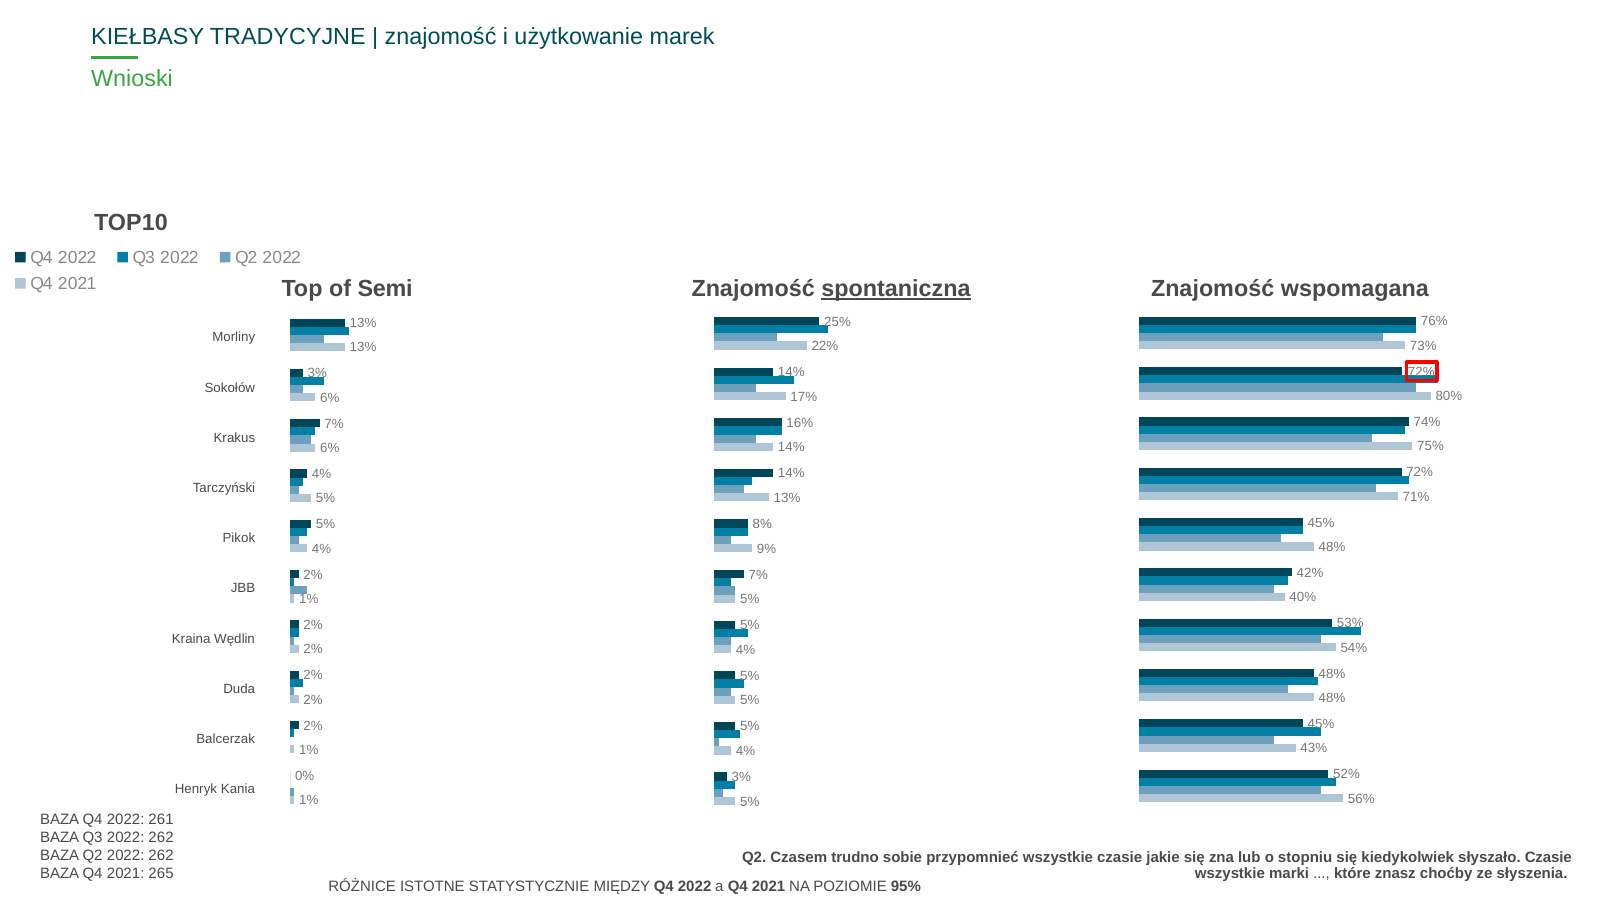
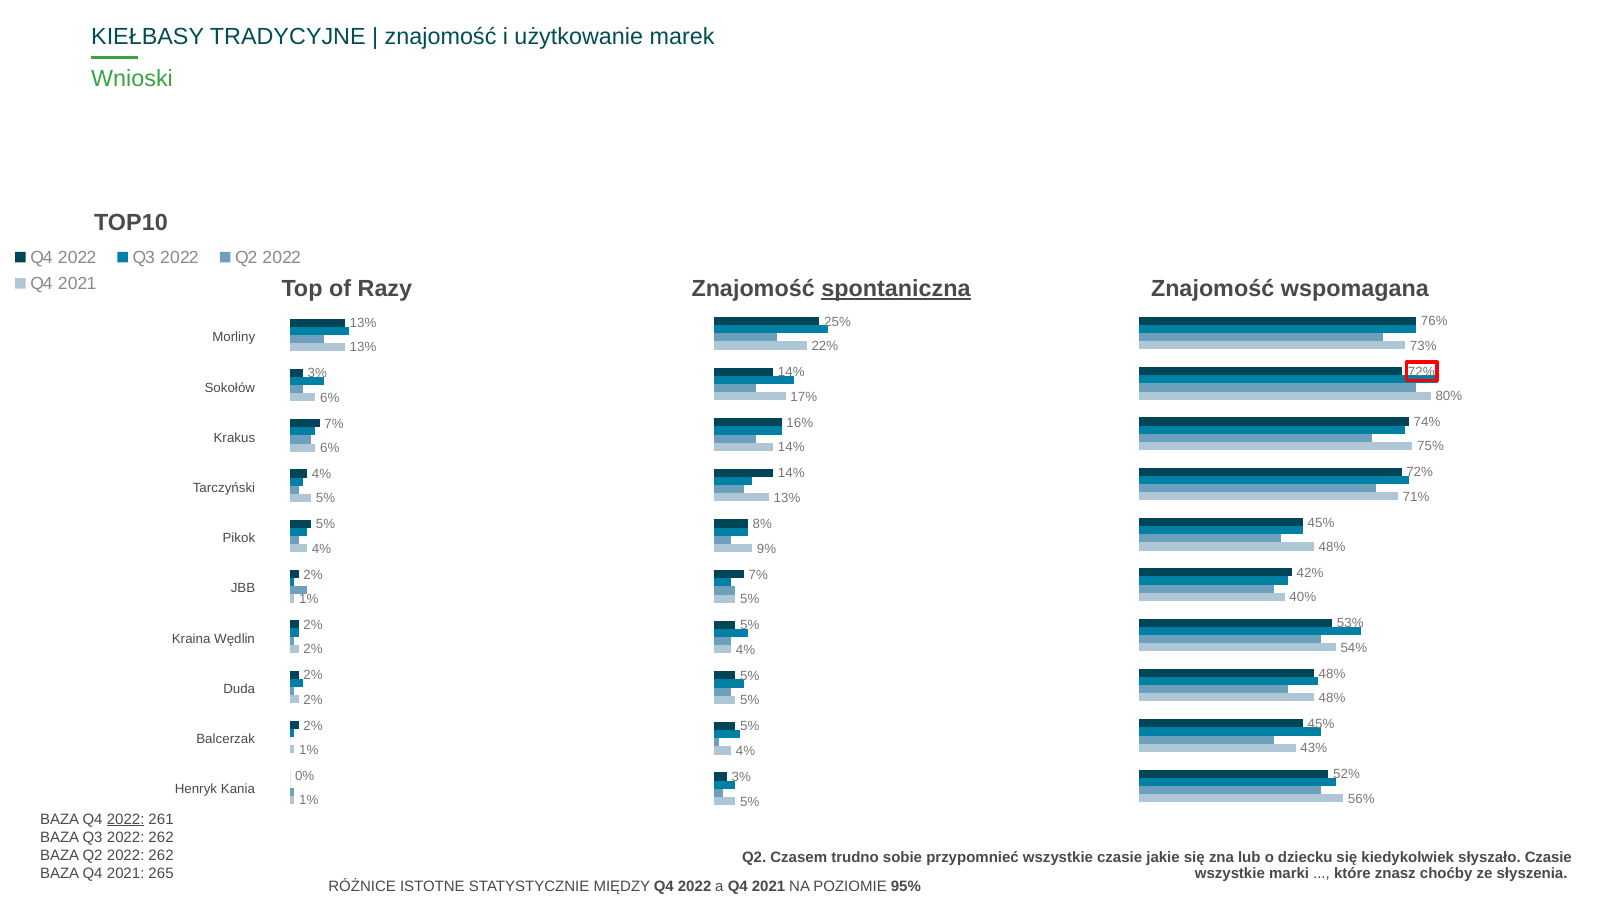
Semi: Semi -> Razy
2022 at (126, 819) underline: none -> present
stopniu: stopniu -> dziecku
